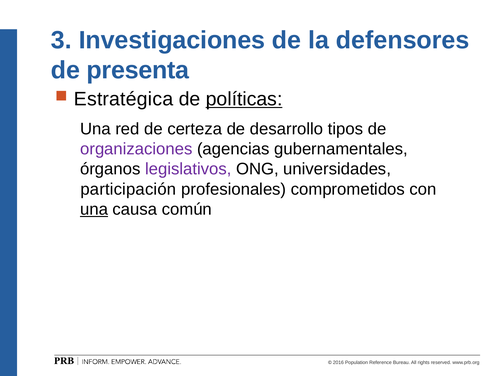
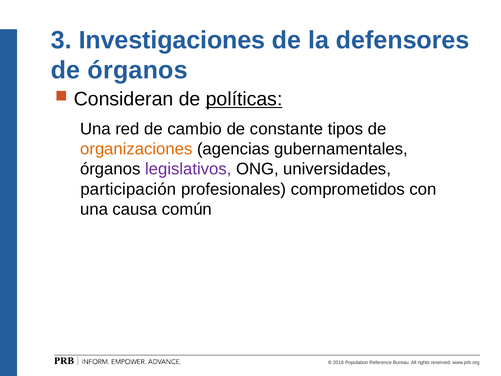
de presenta: presenta -> órganos
Estratégica: Estratégica -> Consideran
certeza: certeza -> cambio
desarrollo: desarrollo -> constante
organizaciones colour: purple -> orange
una at (94, 209) underline: present -> none
